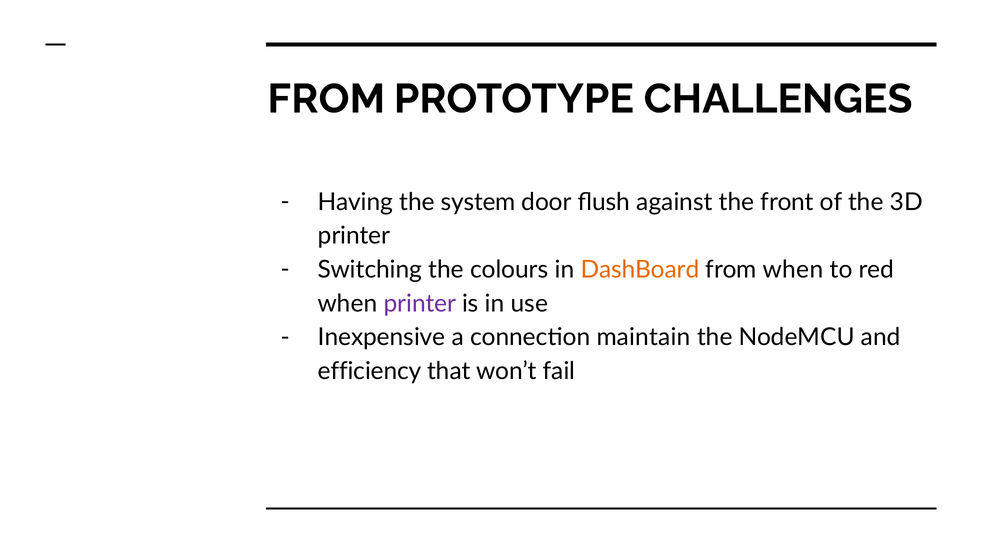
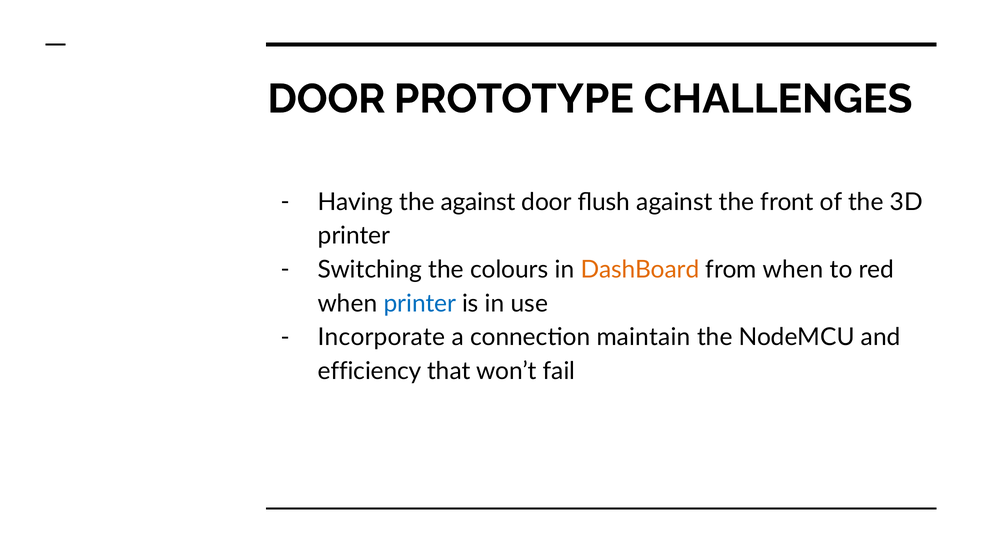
FROM at (326, 99): FROM -> DOOR
the system: system -> against
printer at (420, 304) colour: purple -> blue
Inexpensive: Inexpensive -> Incorporate
